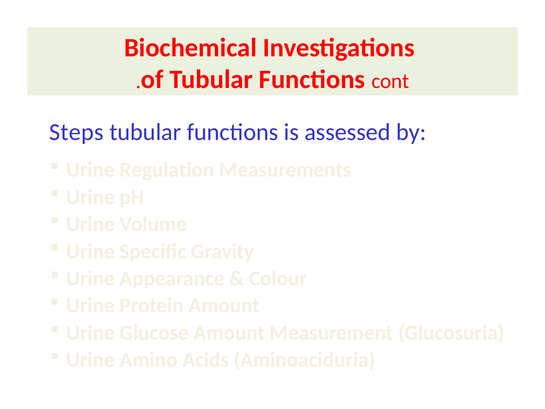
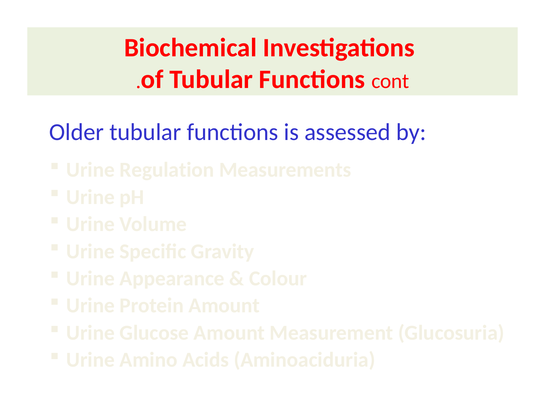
Steps: Steps -> Older
